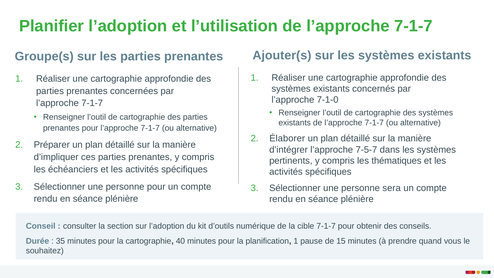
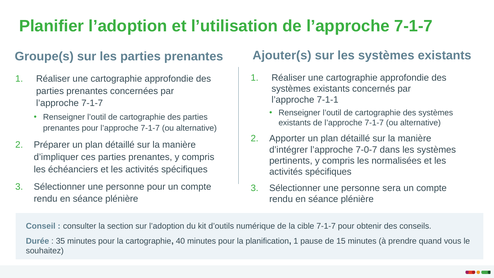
7-1-0: 7-1-0 -> 7-1-1
Élaborer: Élaborer -> Apporter
7-5-7: 7-5-7 -> 7-0-7
thématiques: thématiques -> normalisées
